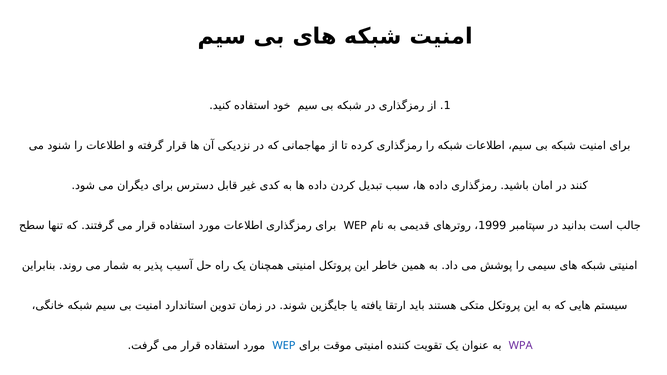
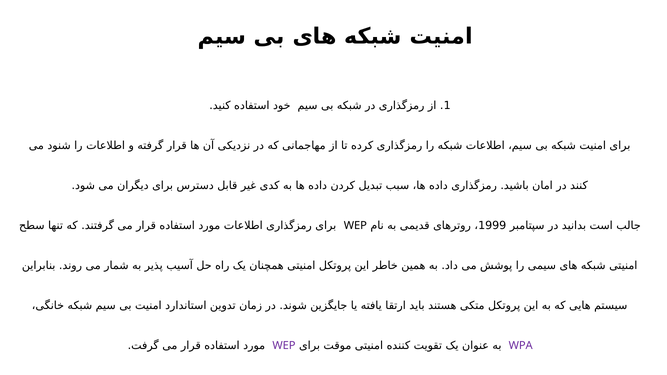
WEP at (284, 346) colour: blue -> purple
